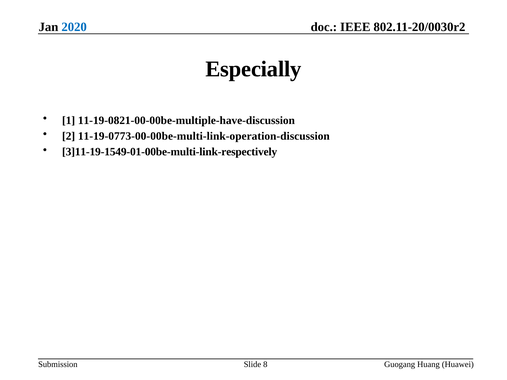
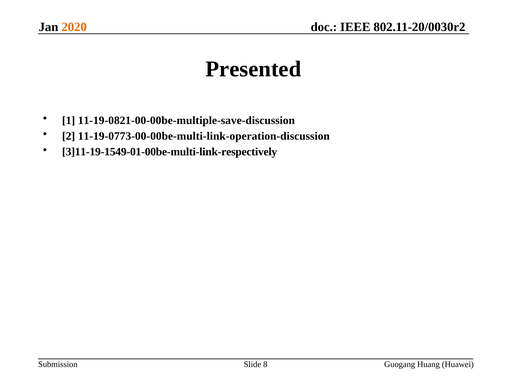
2020 colour: blue -> orange
Especially: Especially -> Presented
11-19-0821-00-00be-multiple-have-discussion: 11-19-0821-00-00be-multiple-have-discussion -> 11-19-0821-00-00be-multiple-save-discussion
